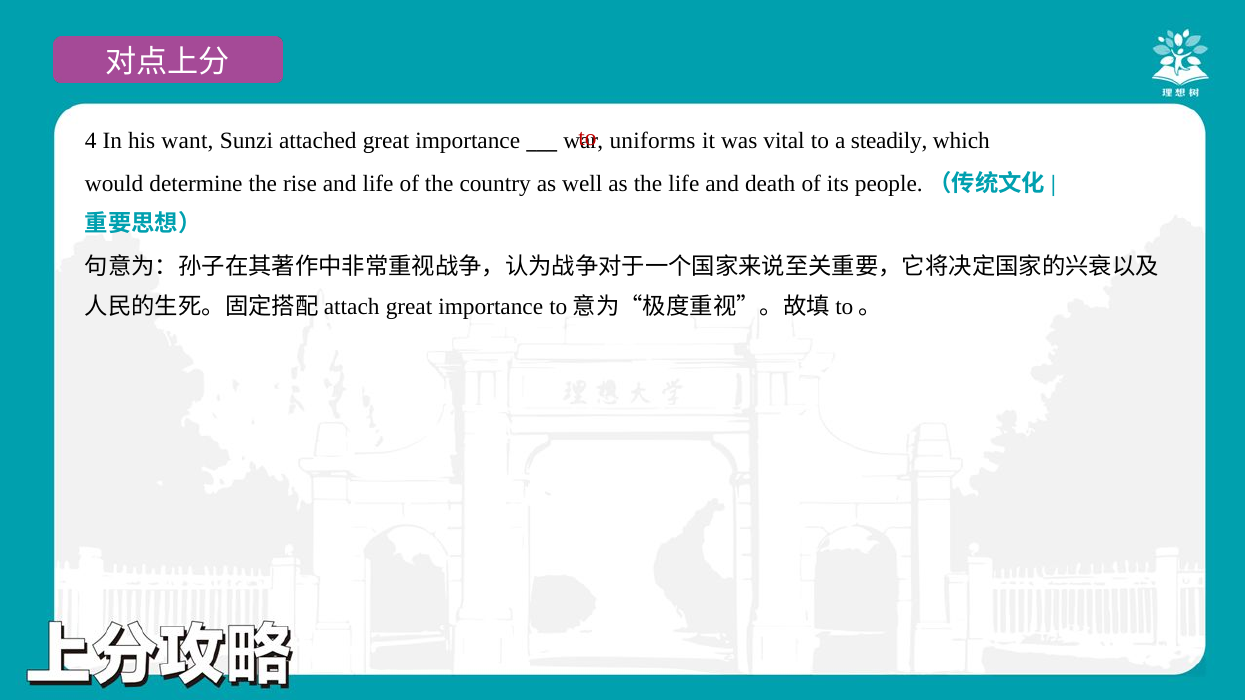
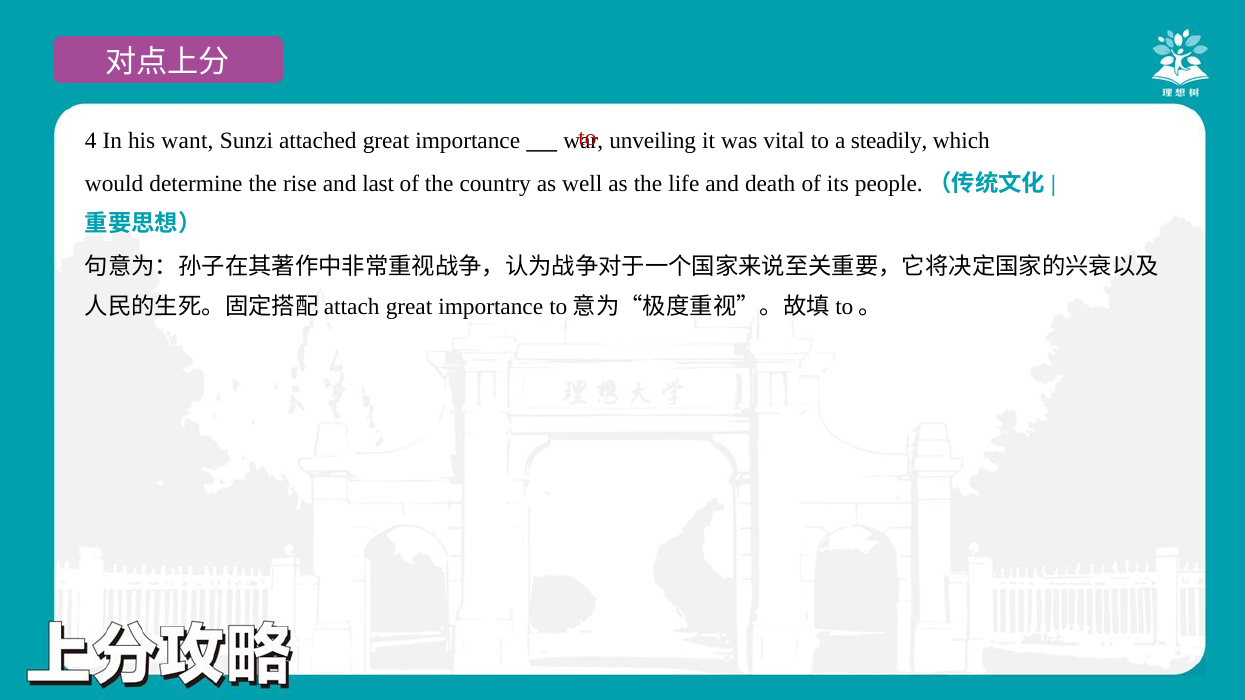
uniforms: uniforms -> unveiling
and life: life -> last
